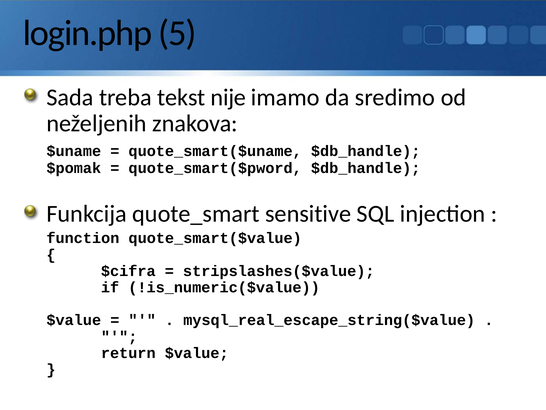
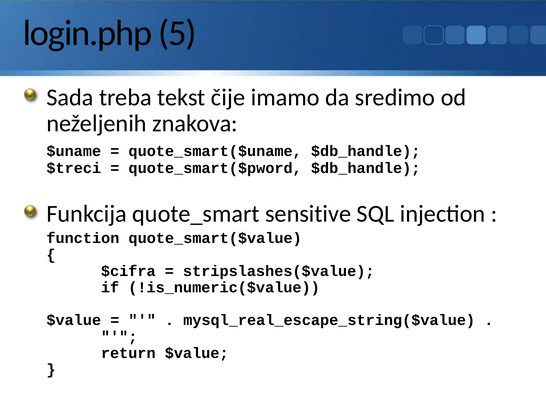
nije: nije -> čije
$pomak: $pomak -> $treci
